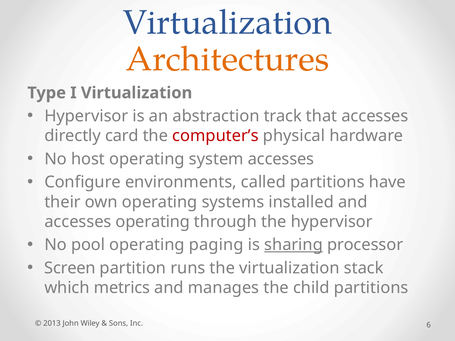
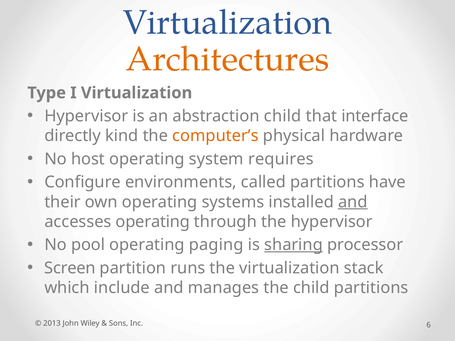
abstraction track: track -> child
that accesses: accesses -> interface
card: card -> kind
computer’s colour: red -> orange
system accesses: accesses -> requires
and at (353, 202) underline: none -> present
metrics: metrics -> include
